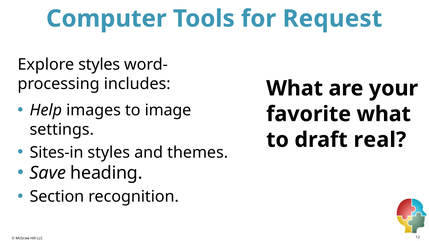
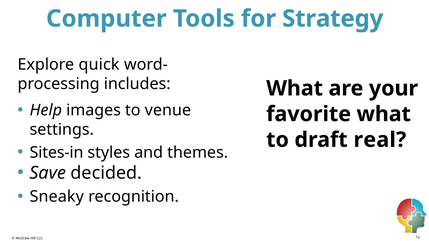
Request: Request -> Strategy
Explore styles: styles -> quick
image: image -> venue
heading: heading -> decided
Section: Section -> Sneaky
